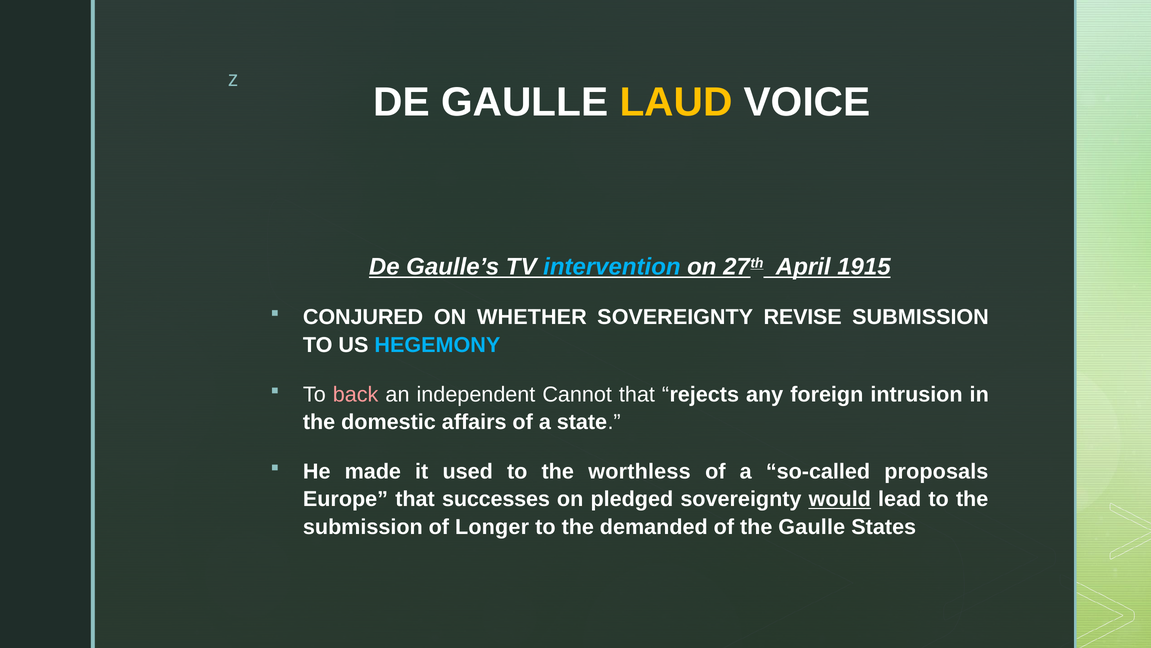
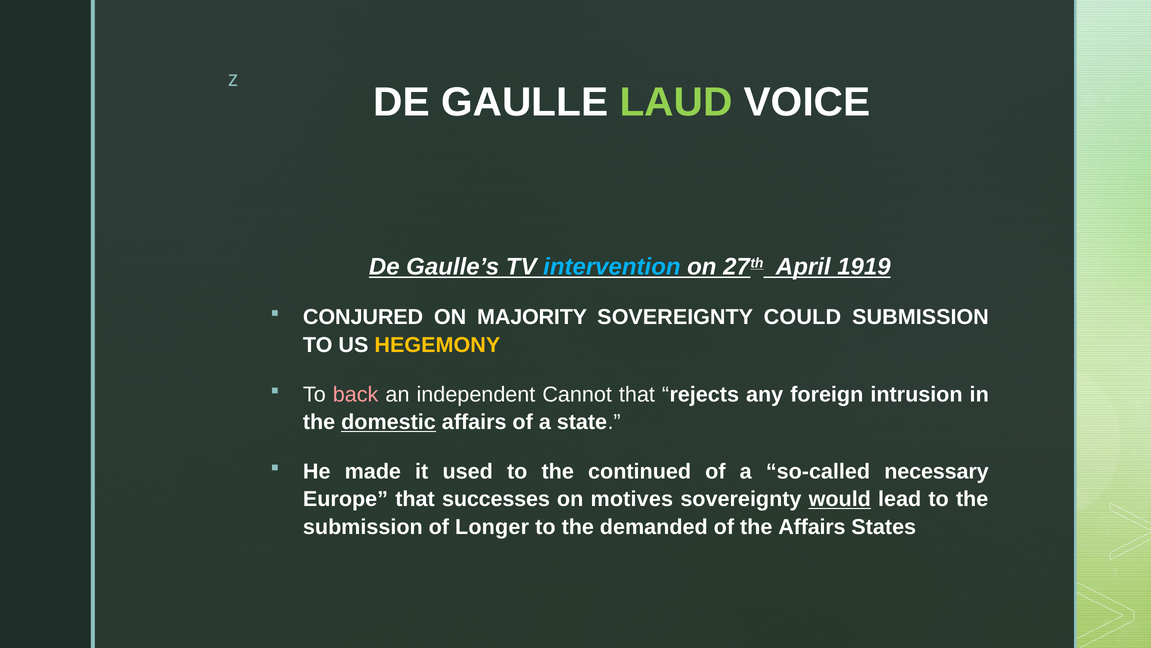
LAUD colour: yellow -> light green
1915: 1915 -> 1919
WHETHER: WHETHER -> MAJORITY
REVISE: REVISE -> COULD
HEGEMONY colour: light blue -> yellow
domestic underline: none -> present
worthless: worthless -> continued
proposals: proposals -> necessary
pledged: pledged -> motives
the Gaulle: Gaulle -> Affairs
